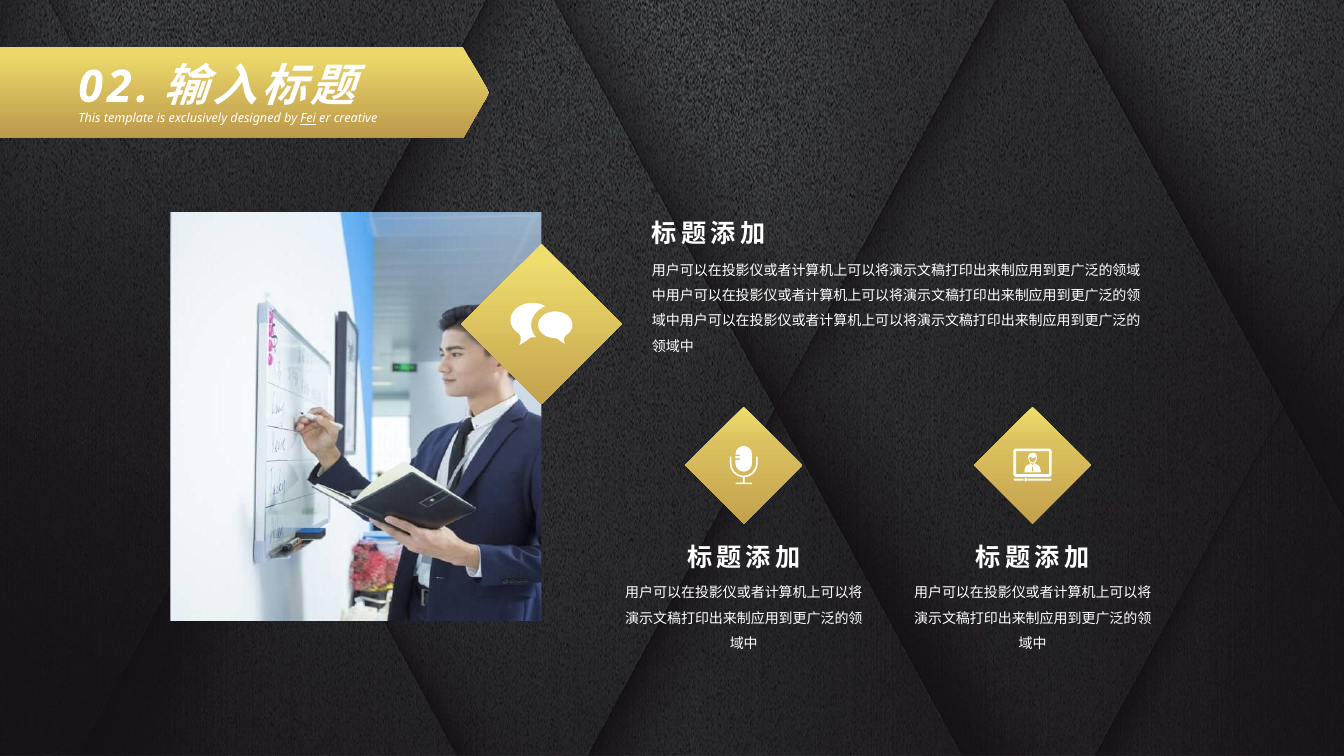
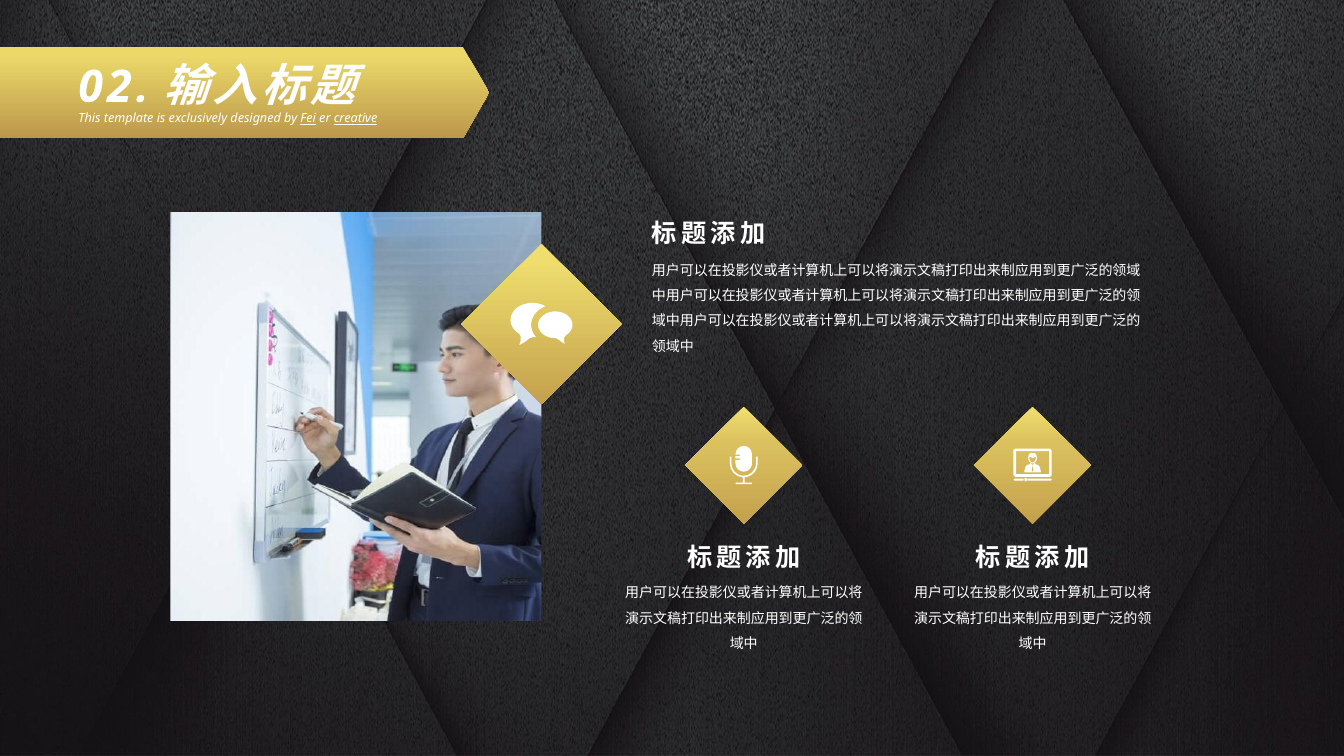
creative underline: none -> present
